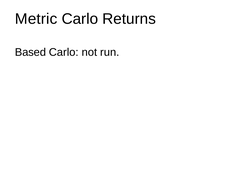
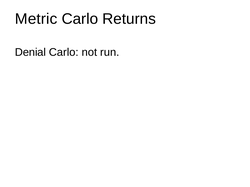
Based: Based -> Denial
